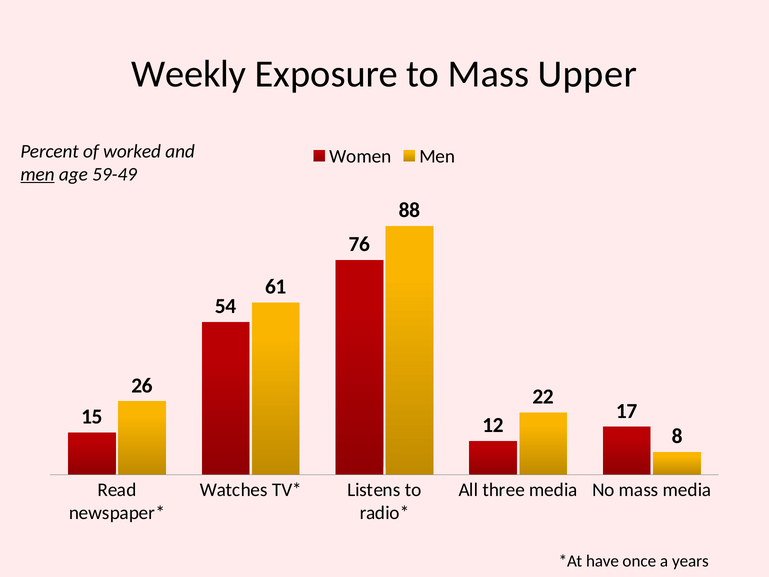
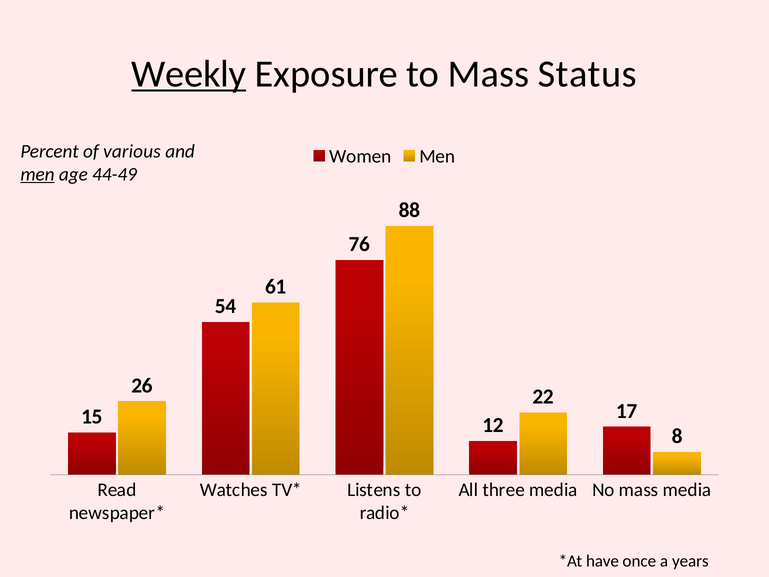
Weekly underline: none -> present
Upper: Upper -> Status
worked: worked -> various
59-49: 59-49 -> 44-49
